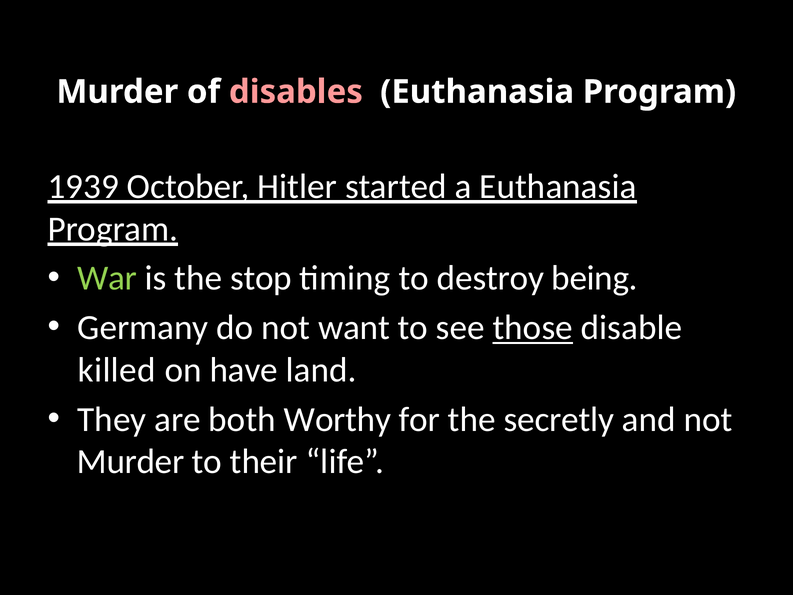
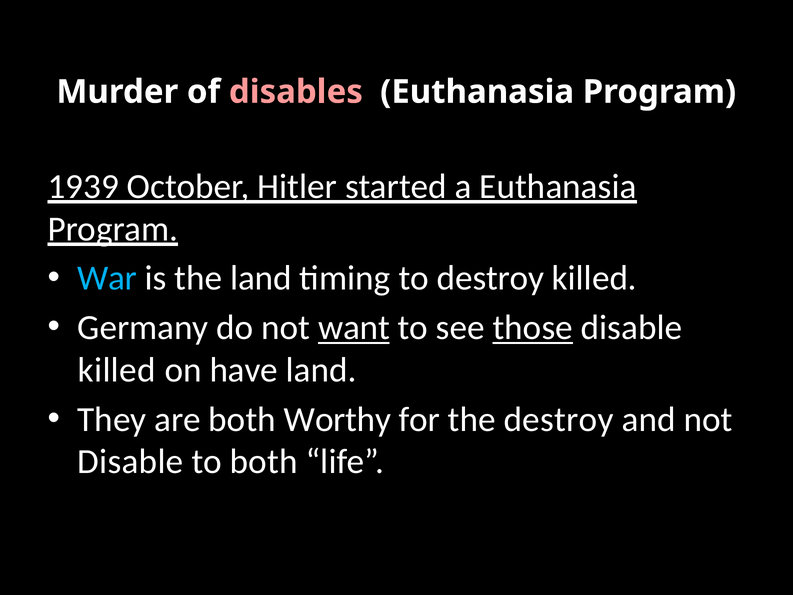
War colour: light green -> light blue
the stop: stop -> land
destroy being: being -> killed
want underline: none -> present
the secretly: secretly -> destroy
Murder at (131, 462): Murder -> Disable
to their: their -> both
